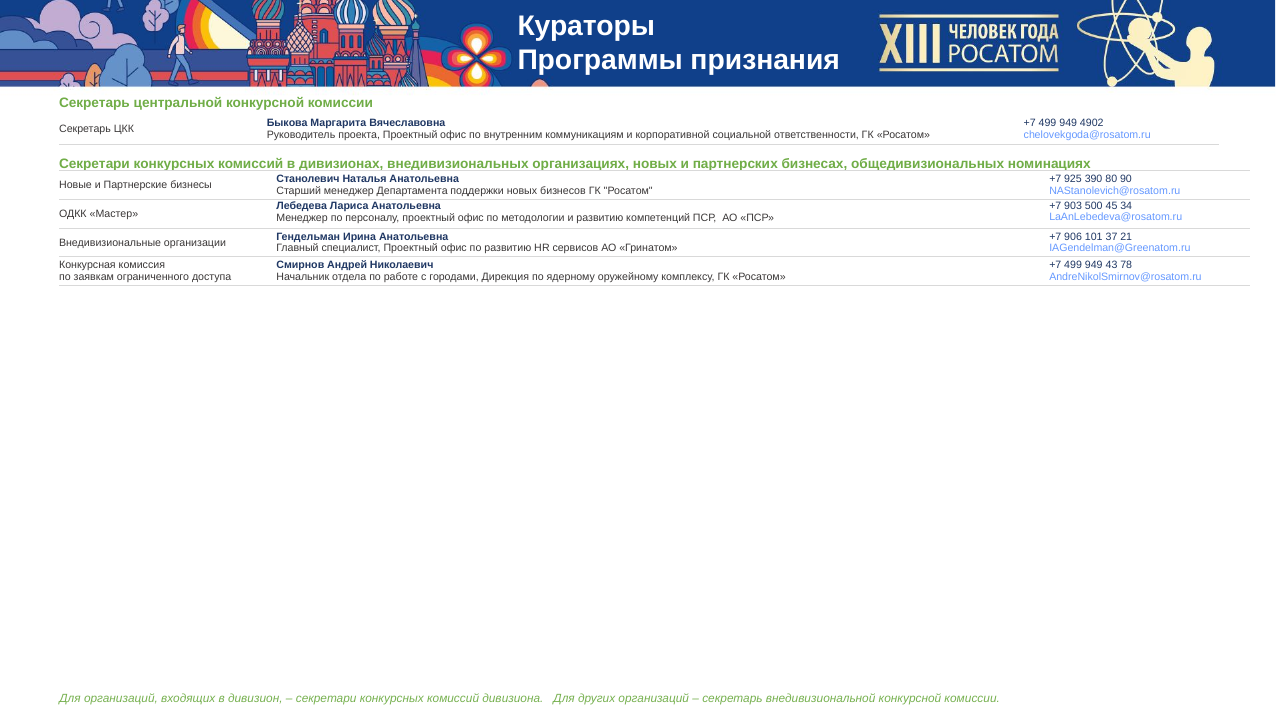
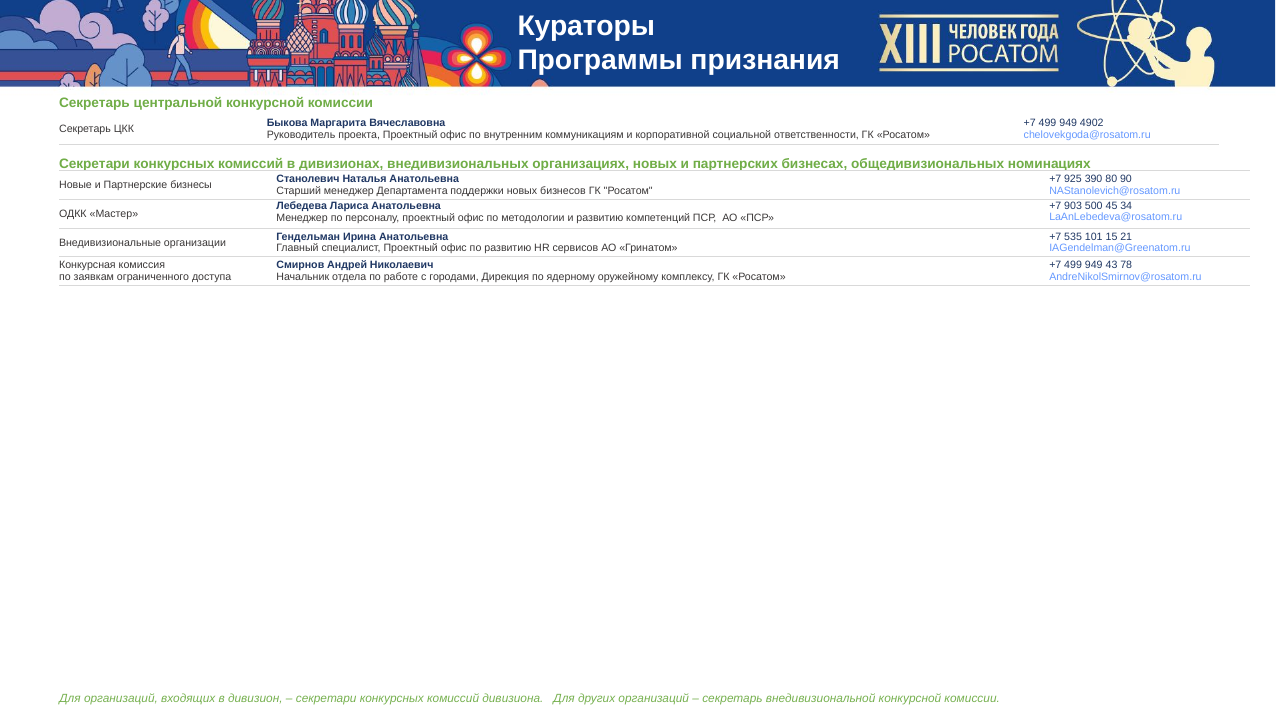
906: 906 -> 535
37: 37 -> 15
